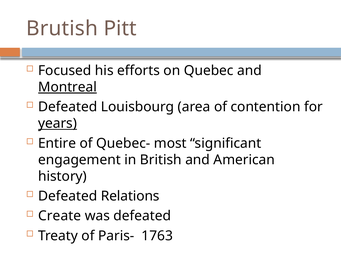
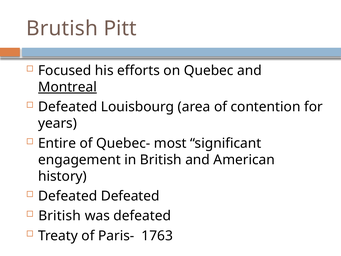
years underline: present -> none
Defeated Relations: Relations -> Defeated
Create at (60, 216): Create -> British
